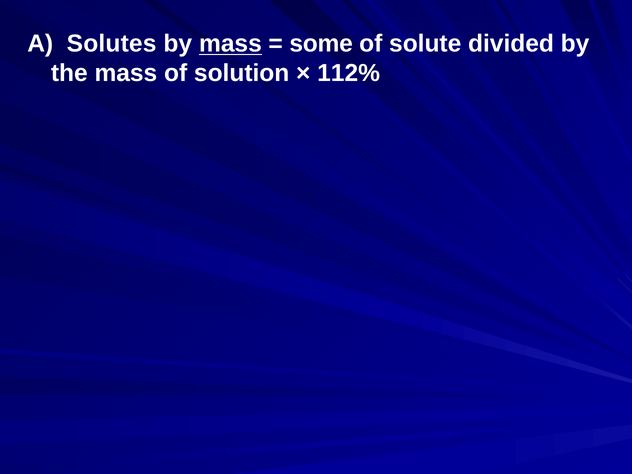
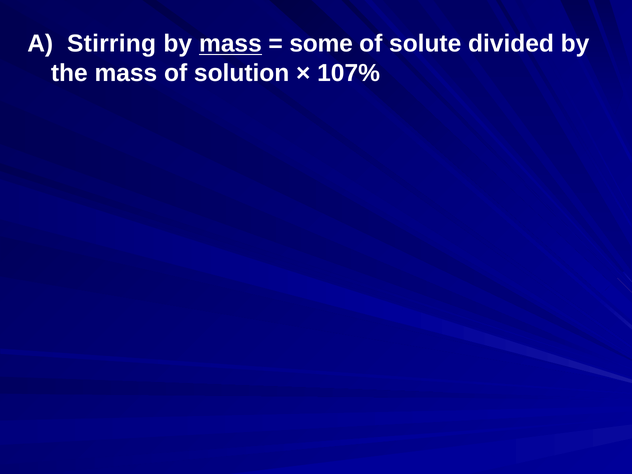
Solutes: Solutes -> Stirring
112%: 112% -> 107%
